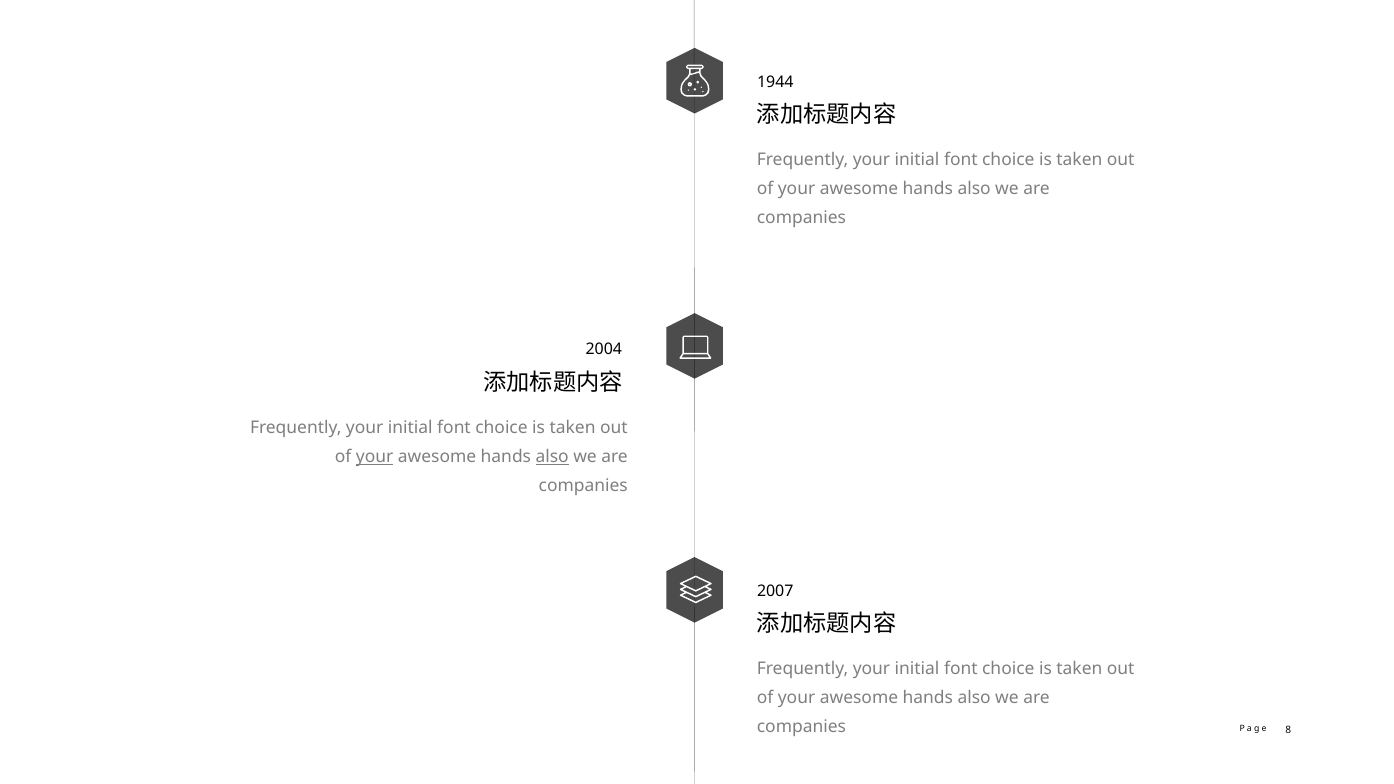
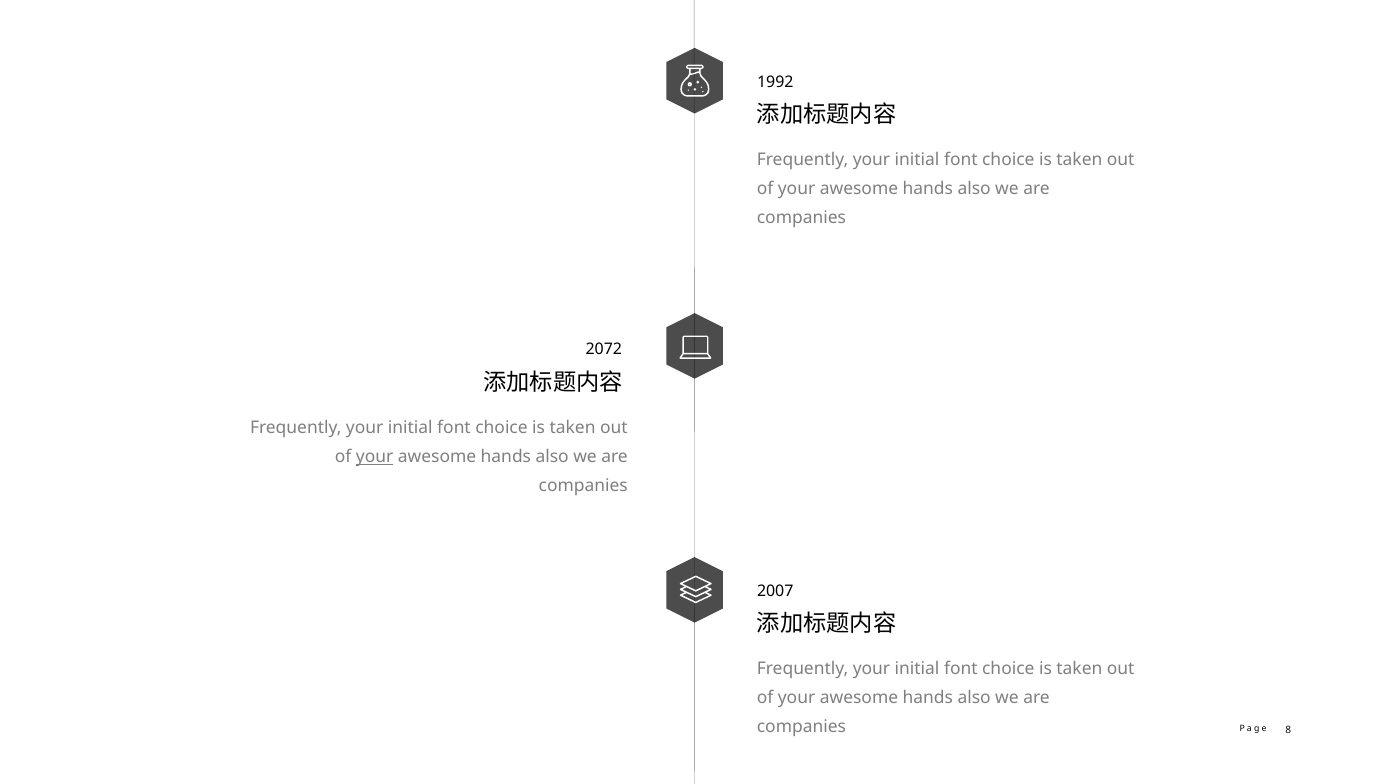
1944: 1944 -> 1992
2004: 2004 -> 2072
also at (552, 457) underline: present -> none
